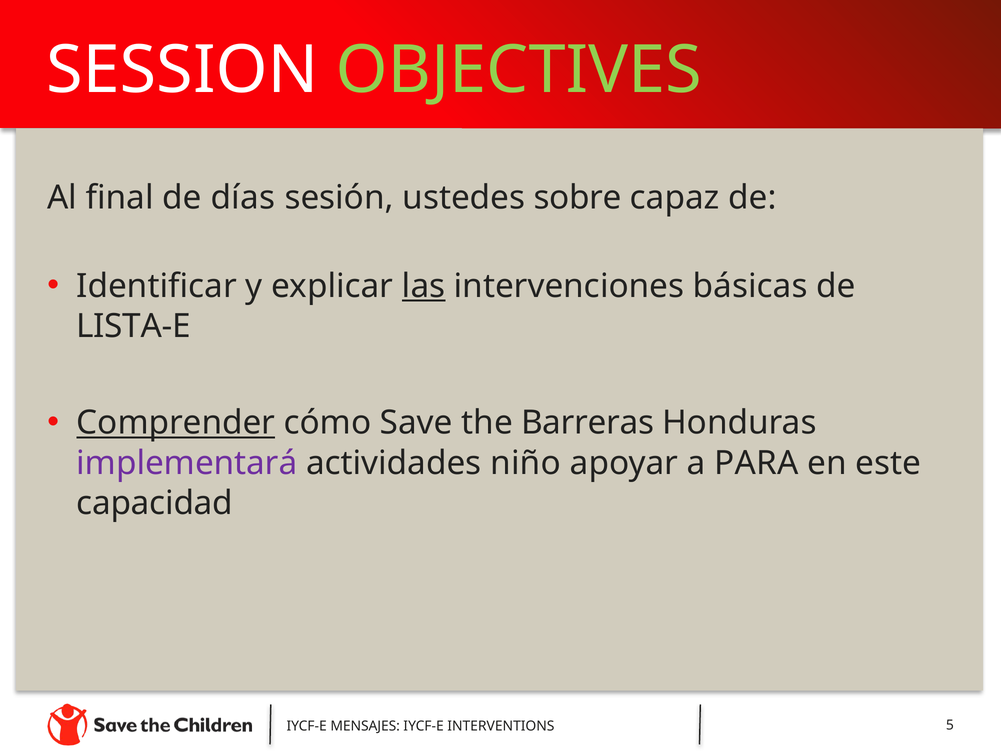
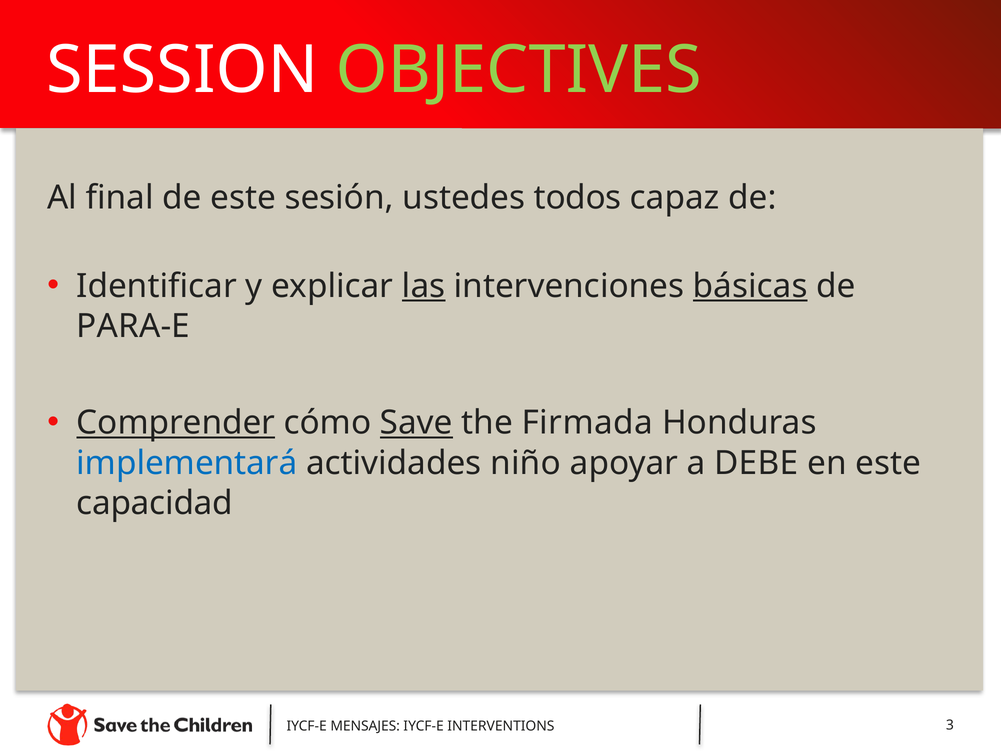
de días: días -> este
sobre: sobre -> todos
básicas underline: none -> present
LISTA-E: LISTA-E -> PARA-E
Save underline: none -> present
Barreras: Barreras -> Firmada
implementará colour: purple -> blue
PARA: PARA -> DEBE
5: 5 -> 3
